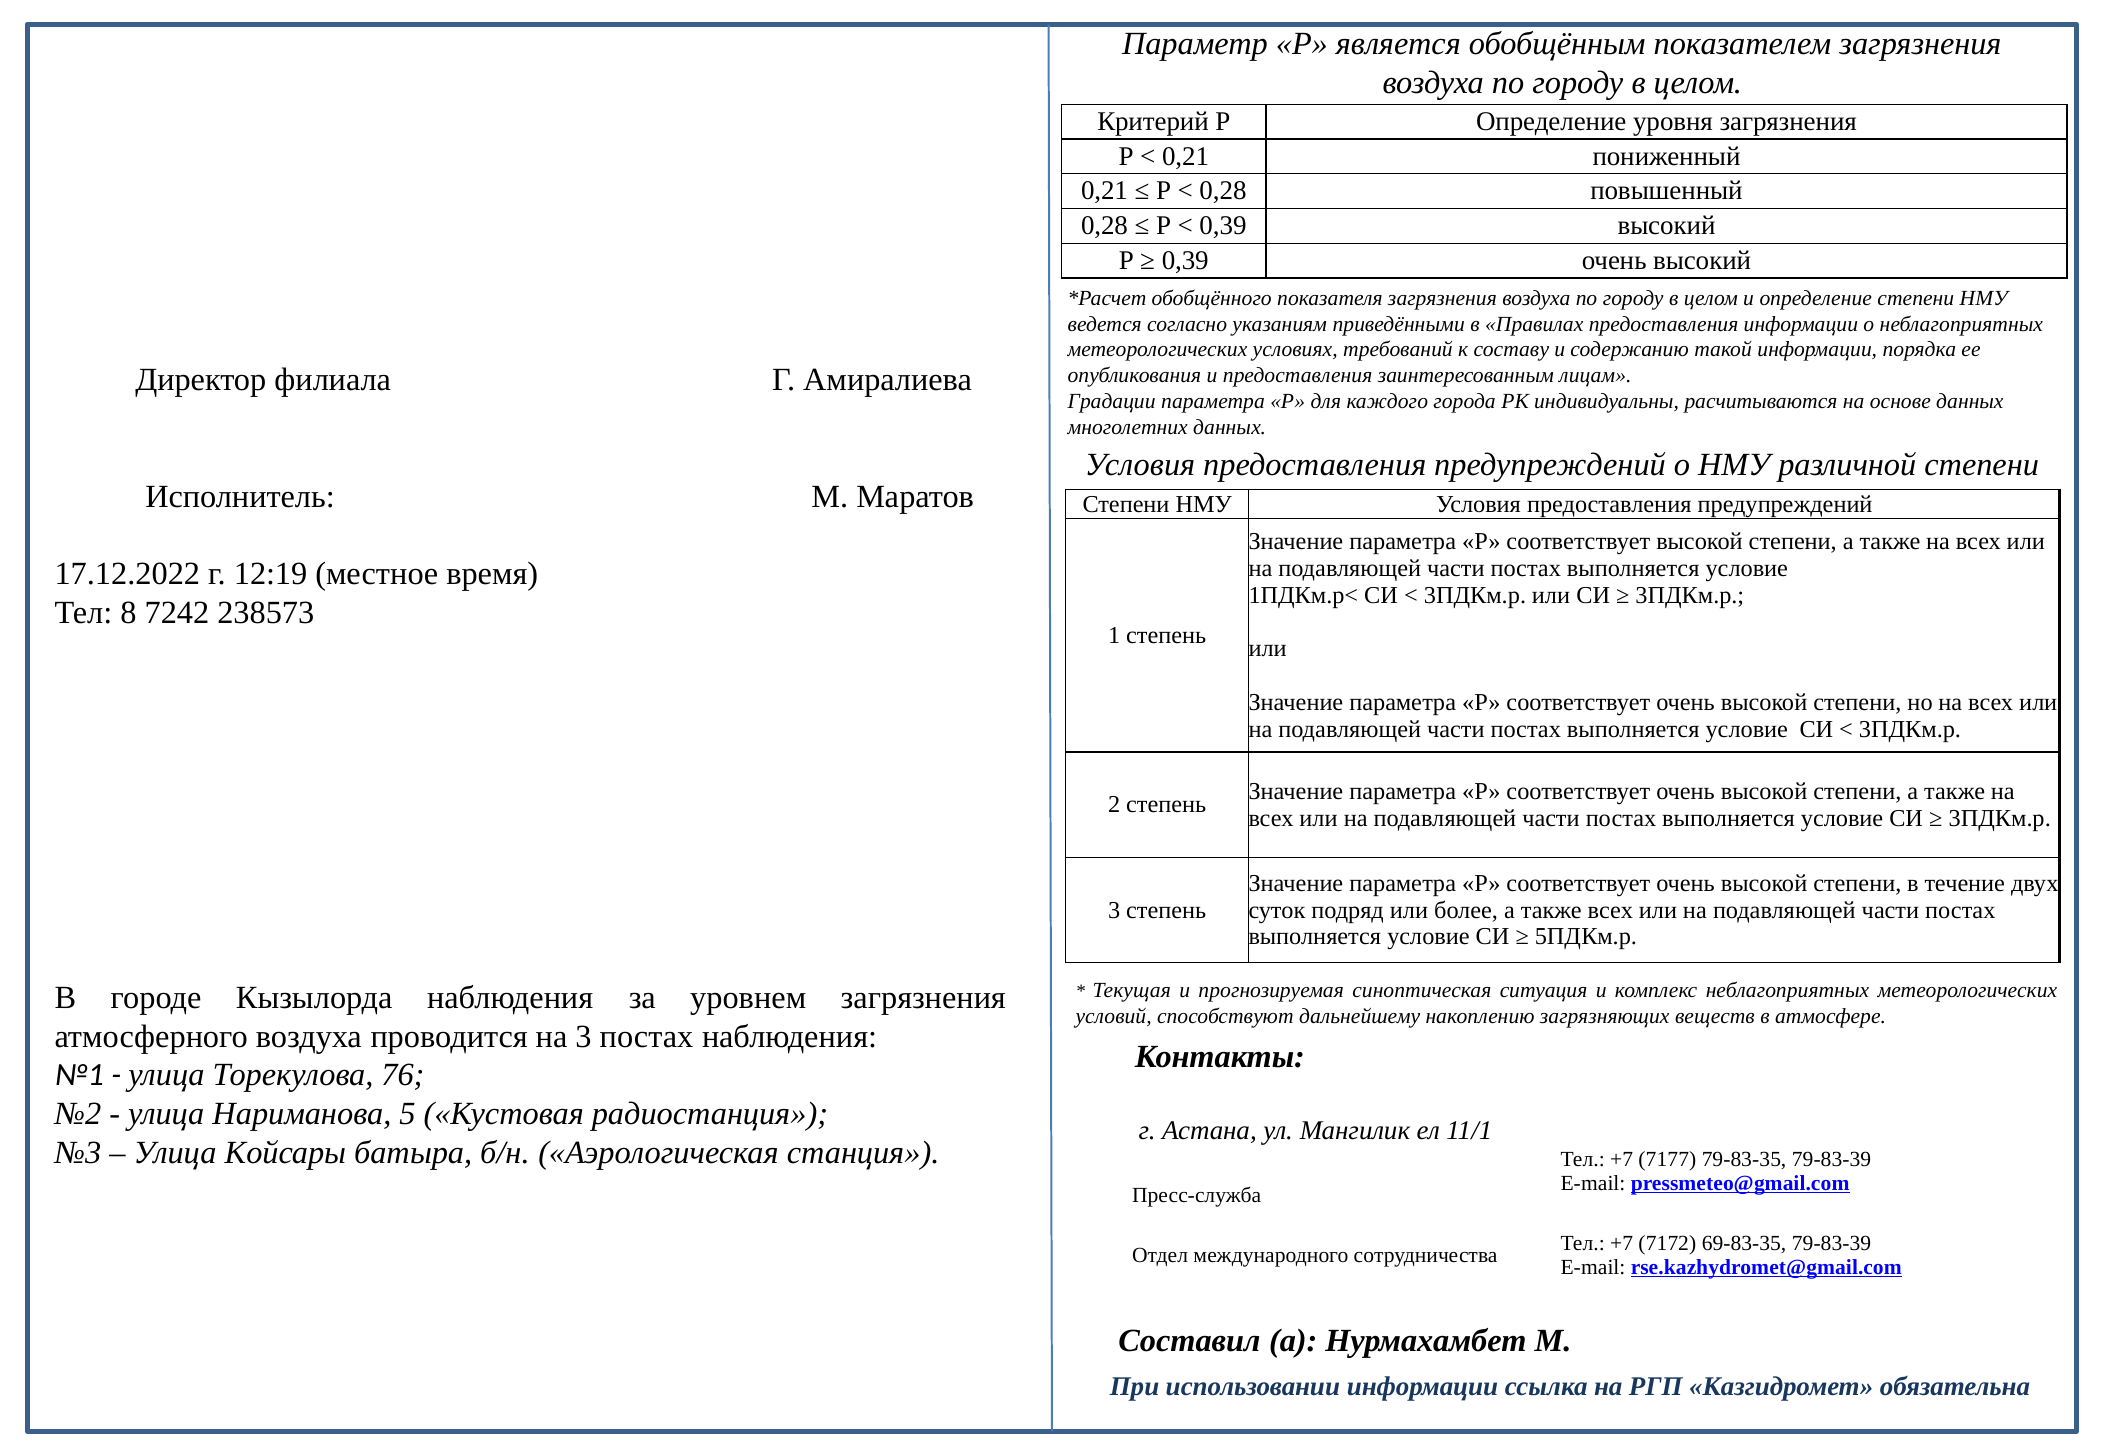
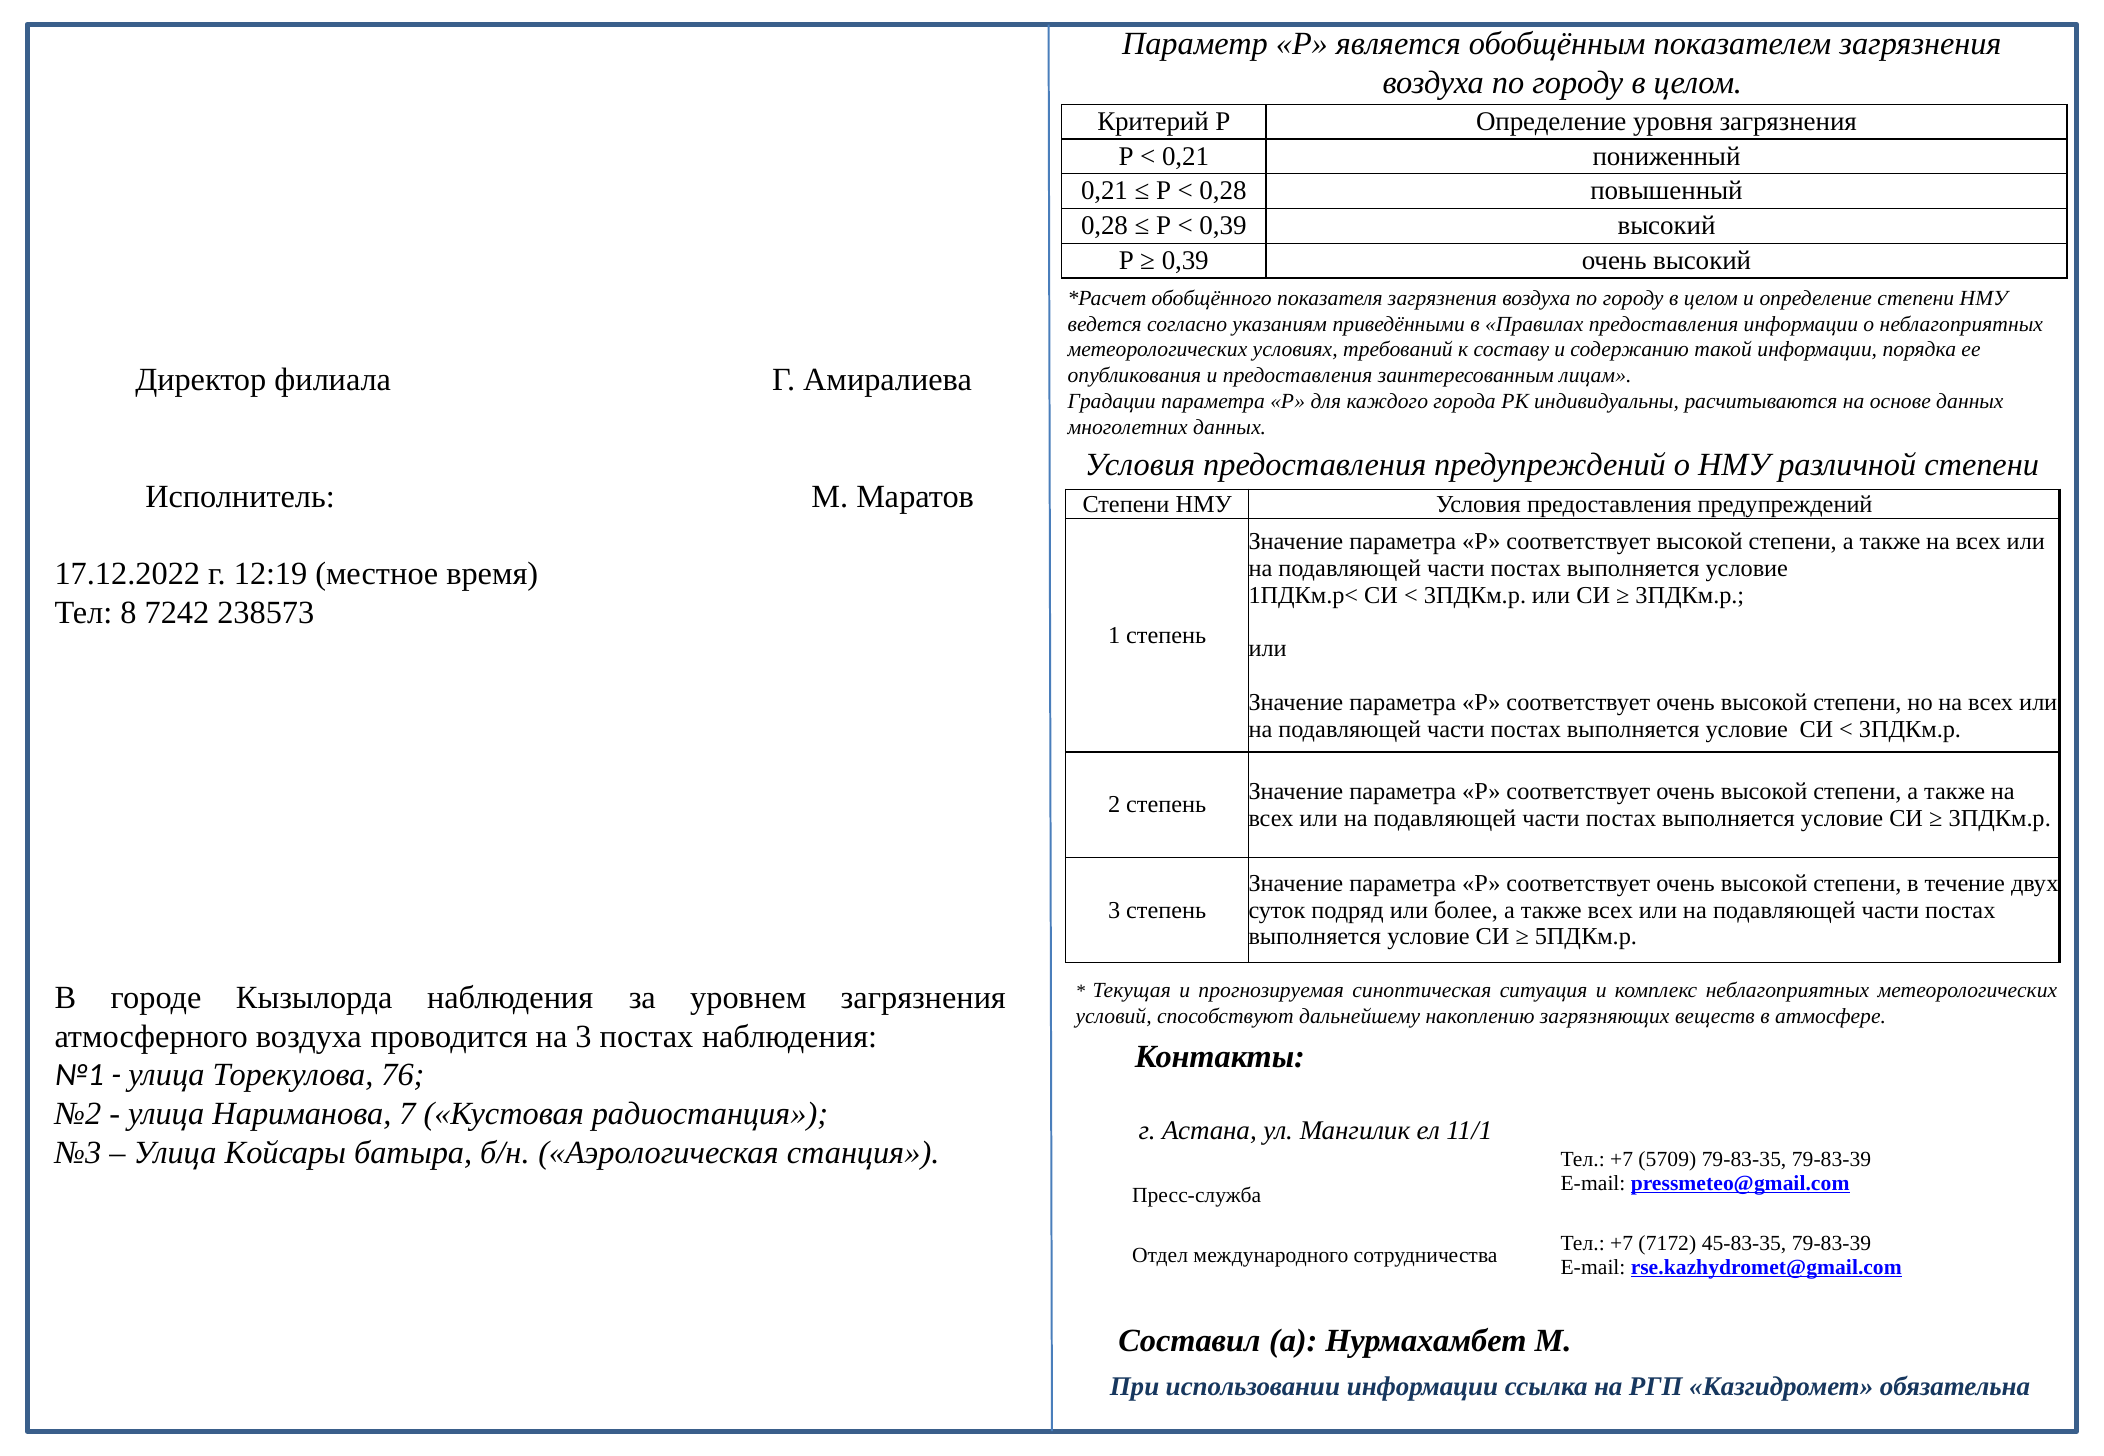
5: 5 -> 7
7177: 7177 -> 5709
69-83-35: 69-83-35 -> 45-83-35
